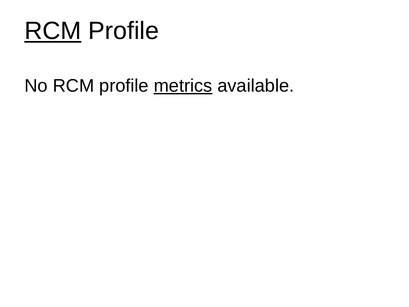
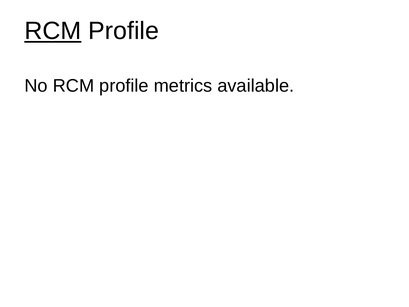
metrics underline: present -> none
